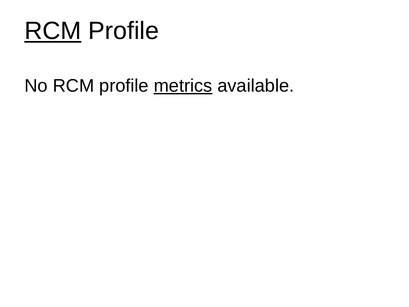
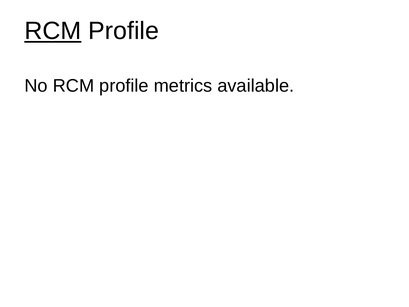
metrics underline: present -> none
